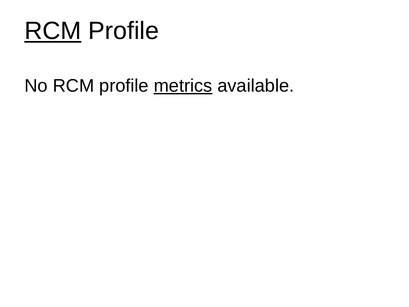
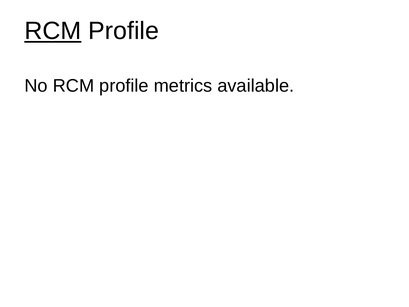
metrics underline: present -> none
